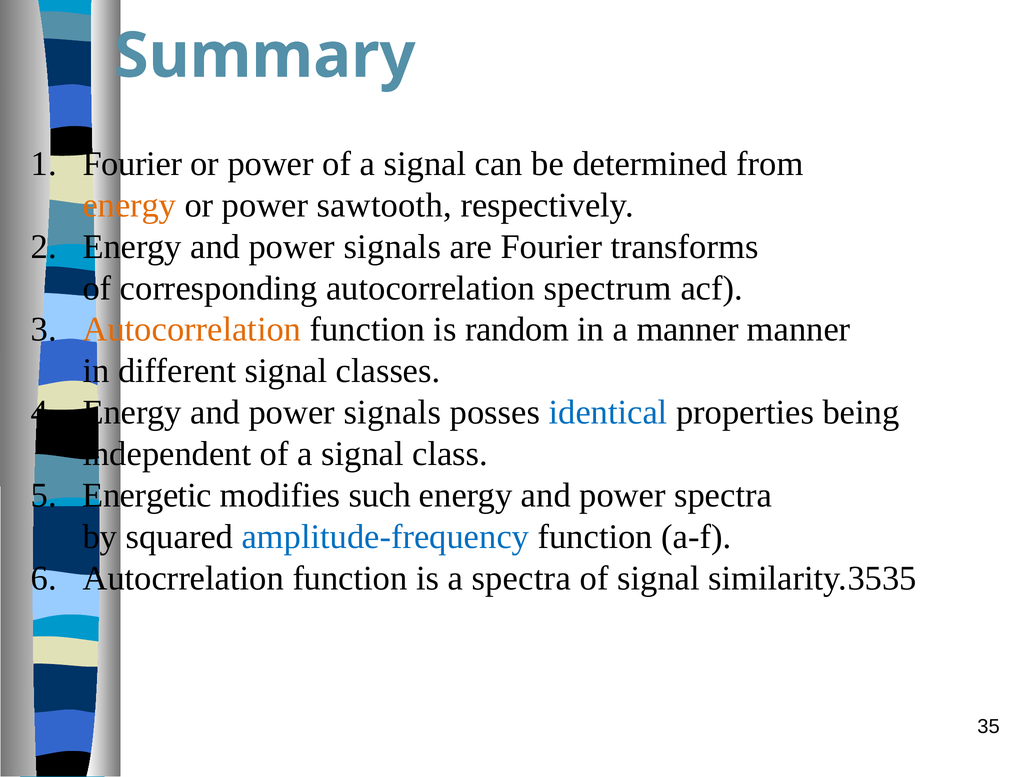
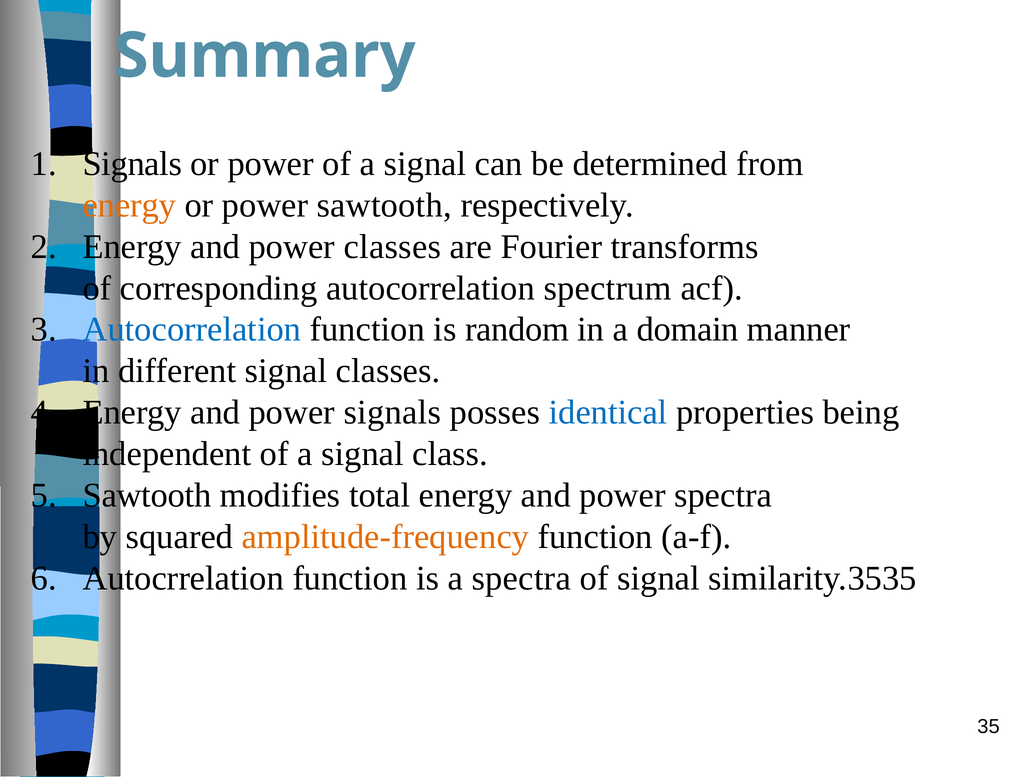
Fourier at (132, 164): Fourier -> Signals
signals at (392, 247): signals -> classes
Autocorrelation at (192, 330) colour: orange -> blue
a manner: manner -> domain
Energetic at (147, 495): Energetic -> Sawtooth
such: such -> total
amplitude-frequency colour: blue -> orange
